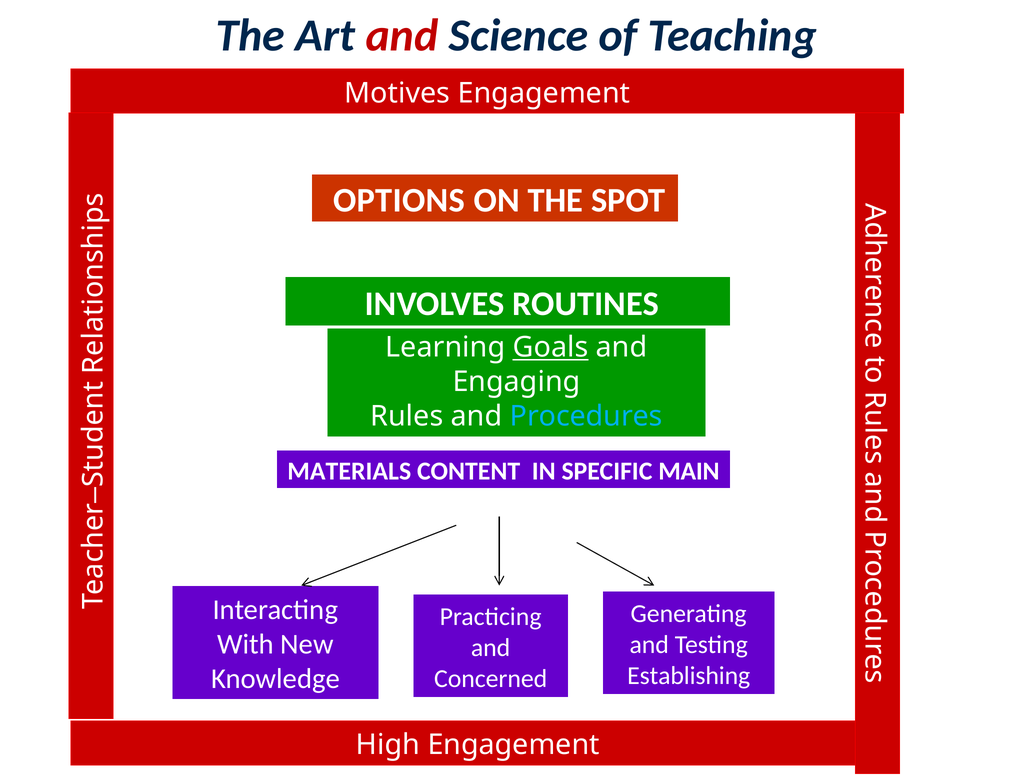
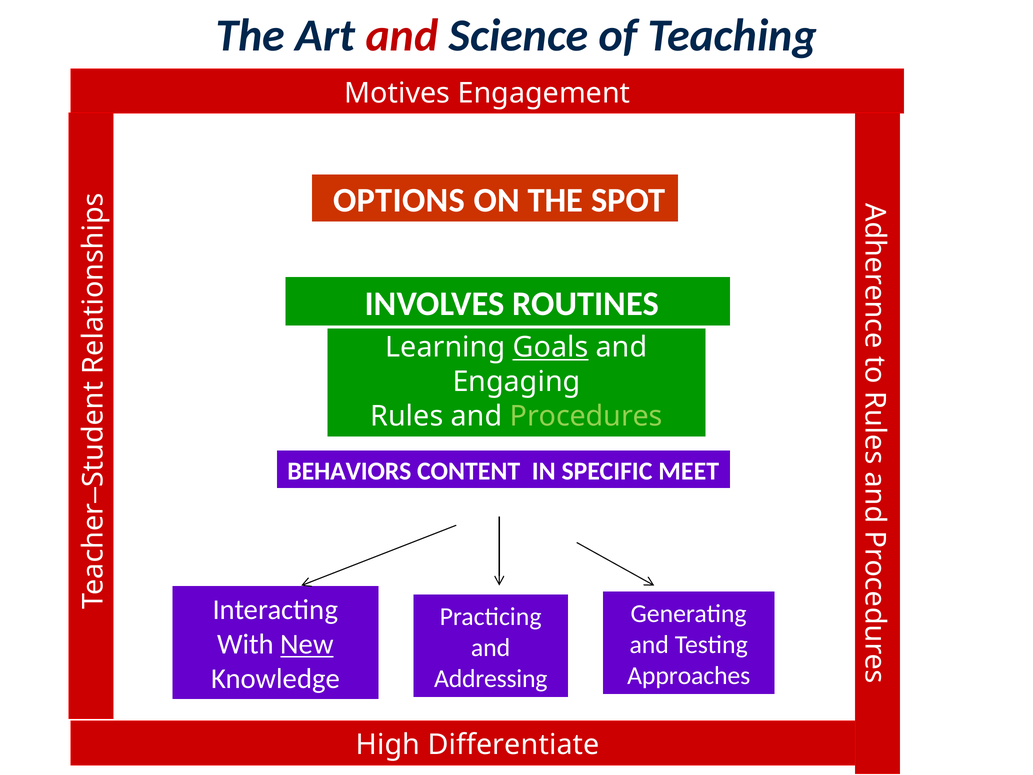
Procedures colour: light blue -> light green
MATERIALS: MATERIALS -> BEHAVIORS
MAIN: MAIN -> MEET
New underline: none -> present
Establishing: Establishing -> Approaches
Concerned: Concerned -> Addressing
High Engagement: Engagement -> Differentiate
